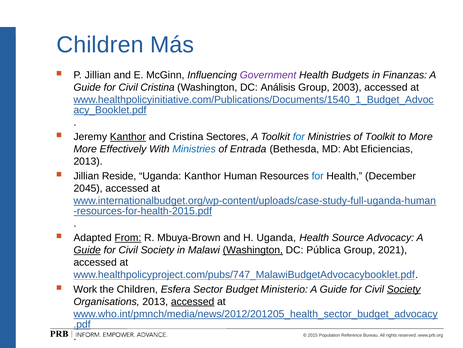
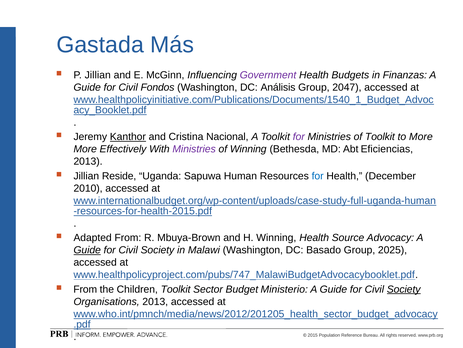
Children at (100, 45): Children -> Gastada
Civil Cristina: Cristina -> Fondos
2003: 2003 -> 2047
Sectores: Sectores -> Nacional
for at (299, 136) colour: blue -> purple
Ministries at (194, 149) colour: blue -> purple
of Entrada: Entrada -> Winning
Uganda Kanthor: Kanthor -> Sapuwa
2045: 2045 -> 2010
From at (128, 237) underline: present -> none
H Uganda: Uganda -> Winning
Washington at (253, 250) underline: present -> none
Pública: Pública -> Basado
2021: 2021 -> 2025
Work at (85, 289): Work -> From
Children Esfera: Esfera -> Toolkit
accessed at (193, 301) underline: present -> none
